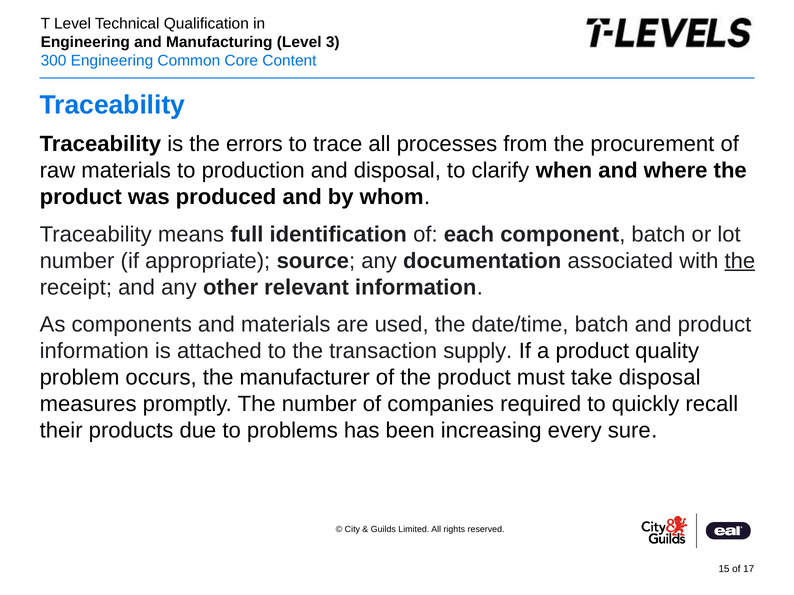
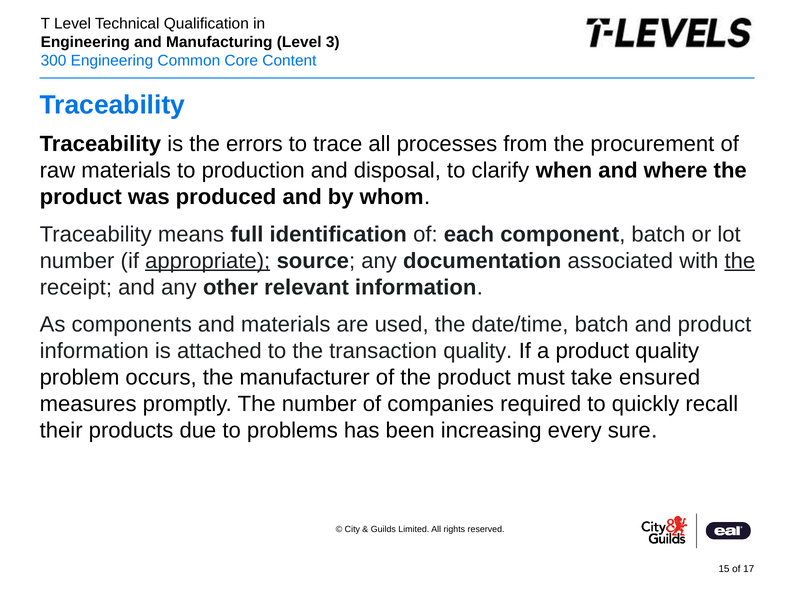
appropriate underline: none -> present
transaction supply: supply -> quality
take disposal: disposal -> ensured
